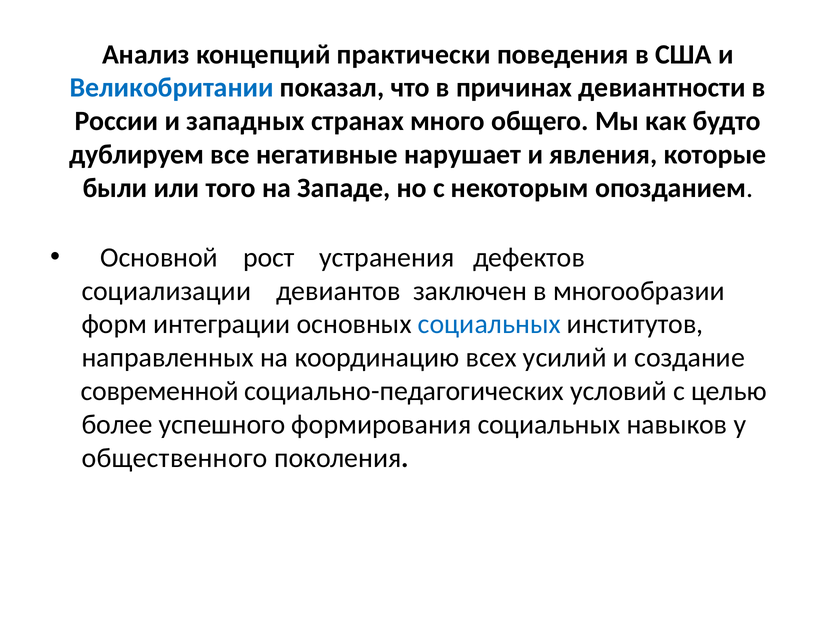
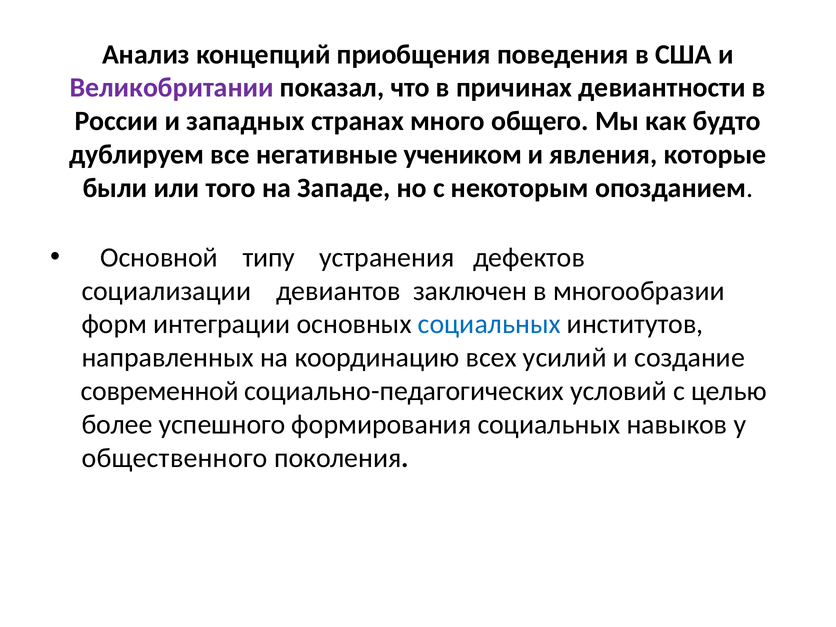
практически: практически -> приобщения
Великобритании colour: blue -> purple
нарушает: нарушает -> учеником
рост: рост -> типу
